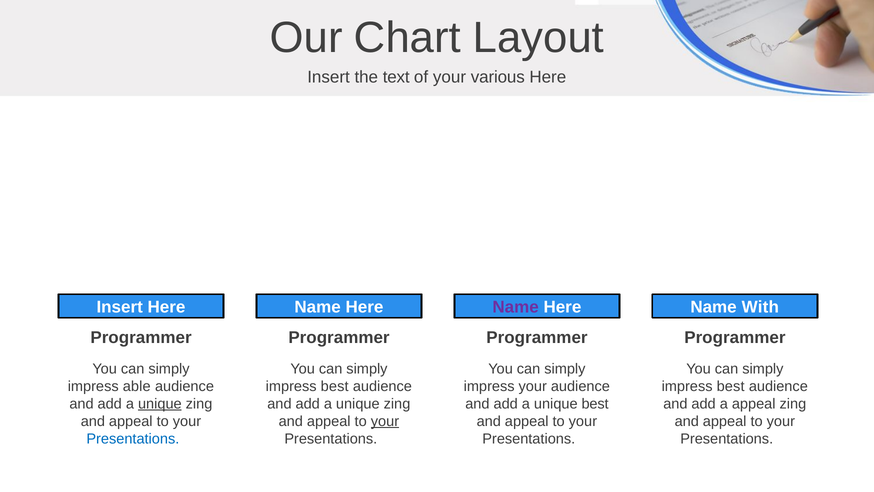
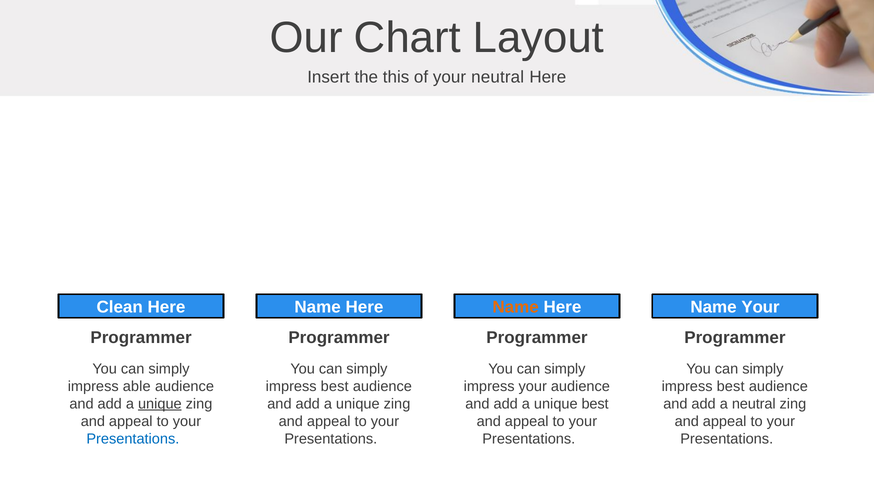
text: text -> this
your various: various -> neutral
Insert at (120, 307): Insert -> Clean
Name at (516, 307) colour: purple -> orange
Name With: With -> Your
a appeal: appeal -> neutral
your at (385, 421) underline: present -> none
